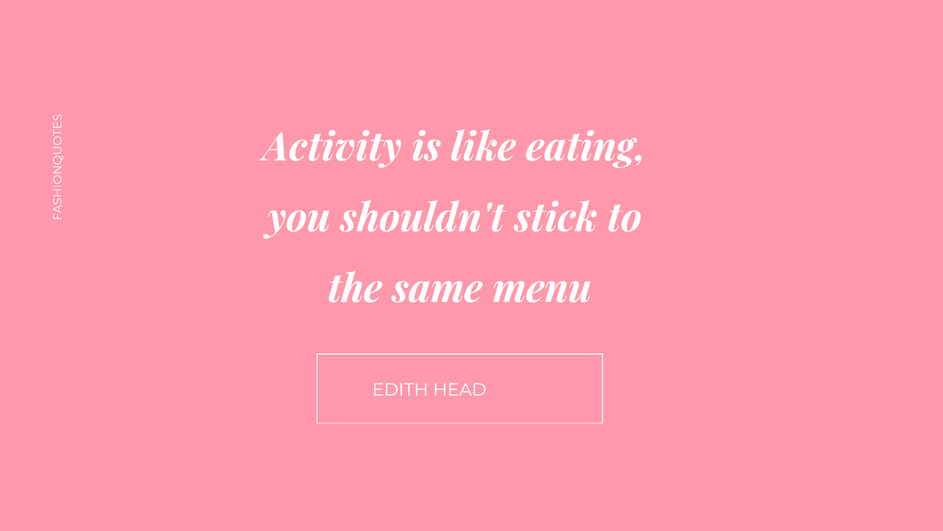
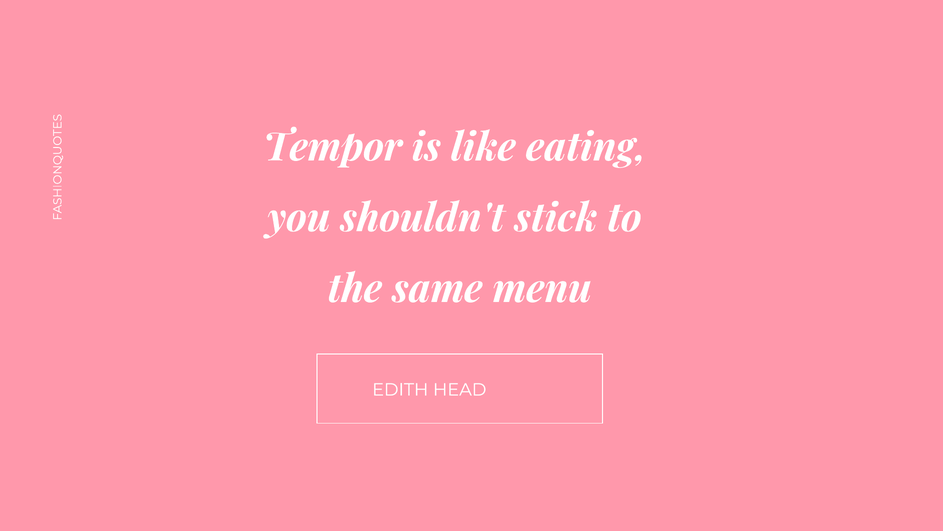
Activity: Activity -> Tempor
